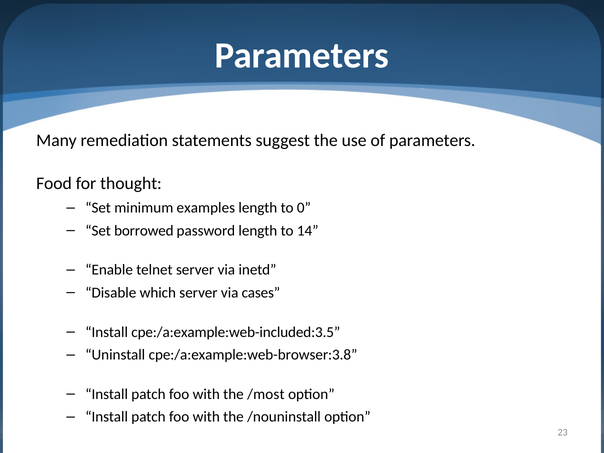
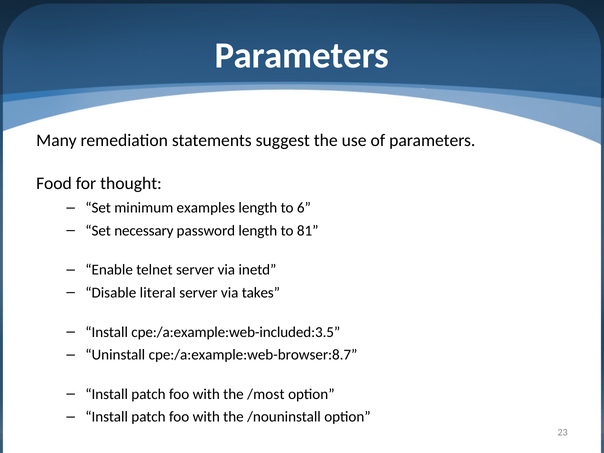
0: 0 -> 6
borrowed: borrowed -> necessary
14: 14 -> 81
which: which -> literal
cases: cases -> takes
cpe:/a:example:web-browser:3.8: cpe:/a:example:web-browser:3.8 -> cpe:/a:example:web-browser:8.7
